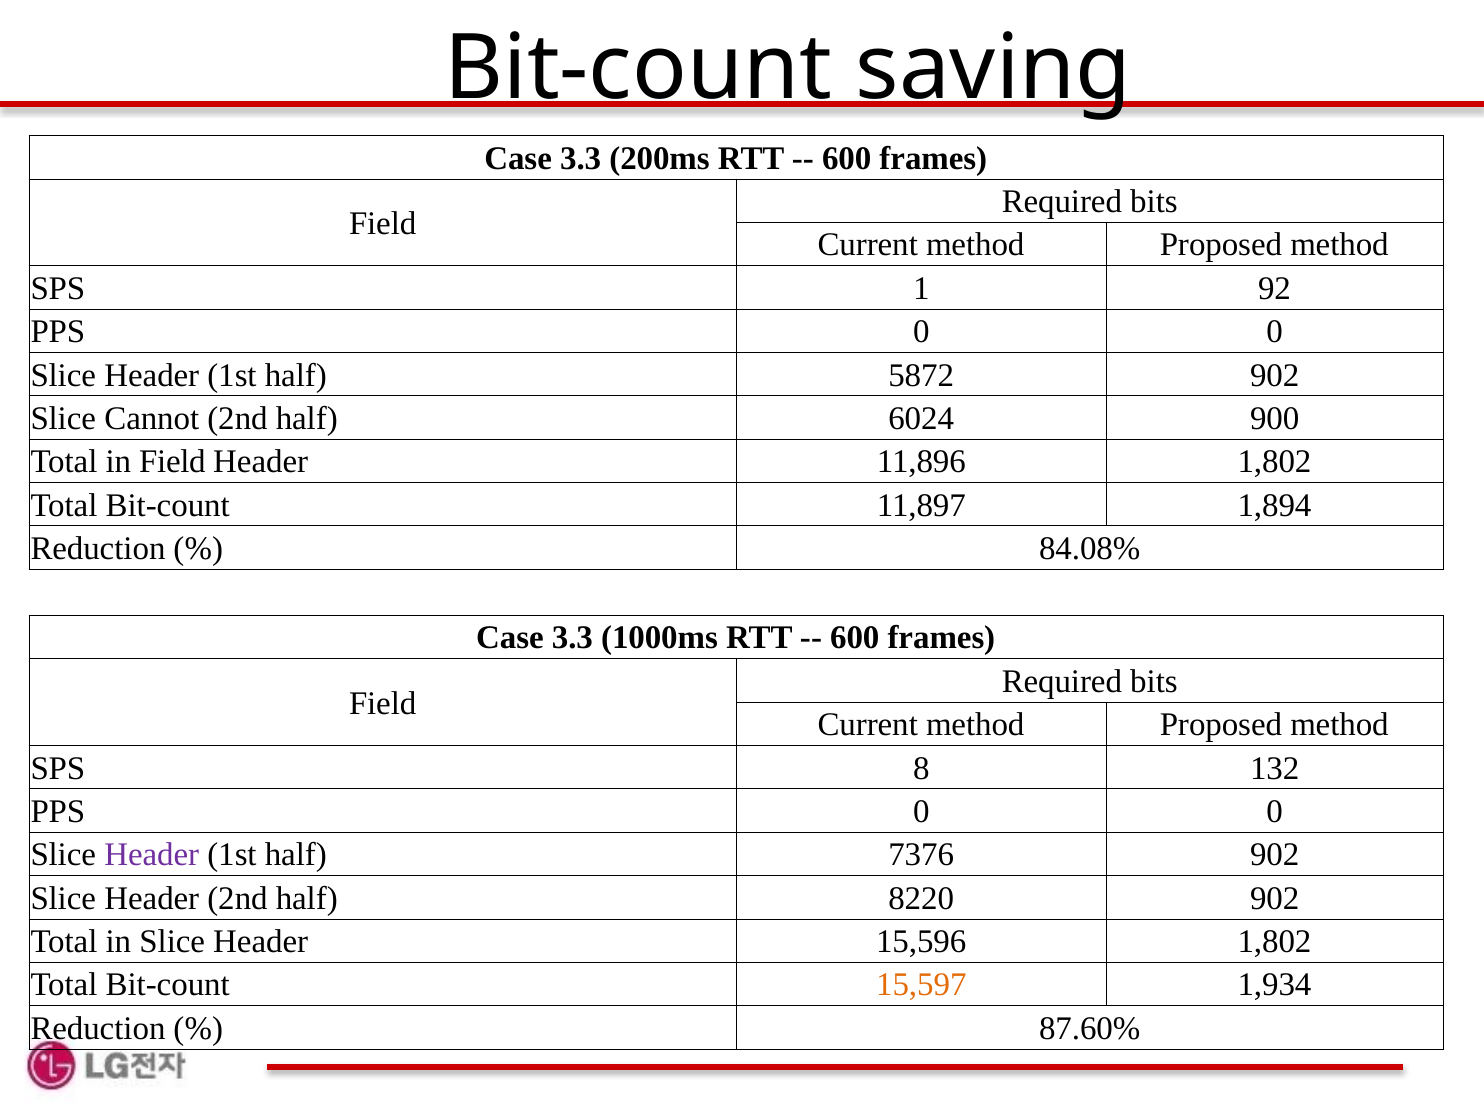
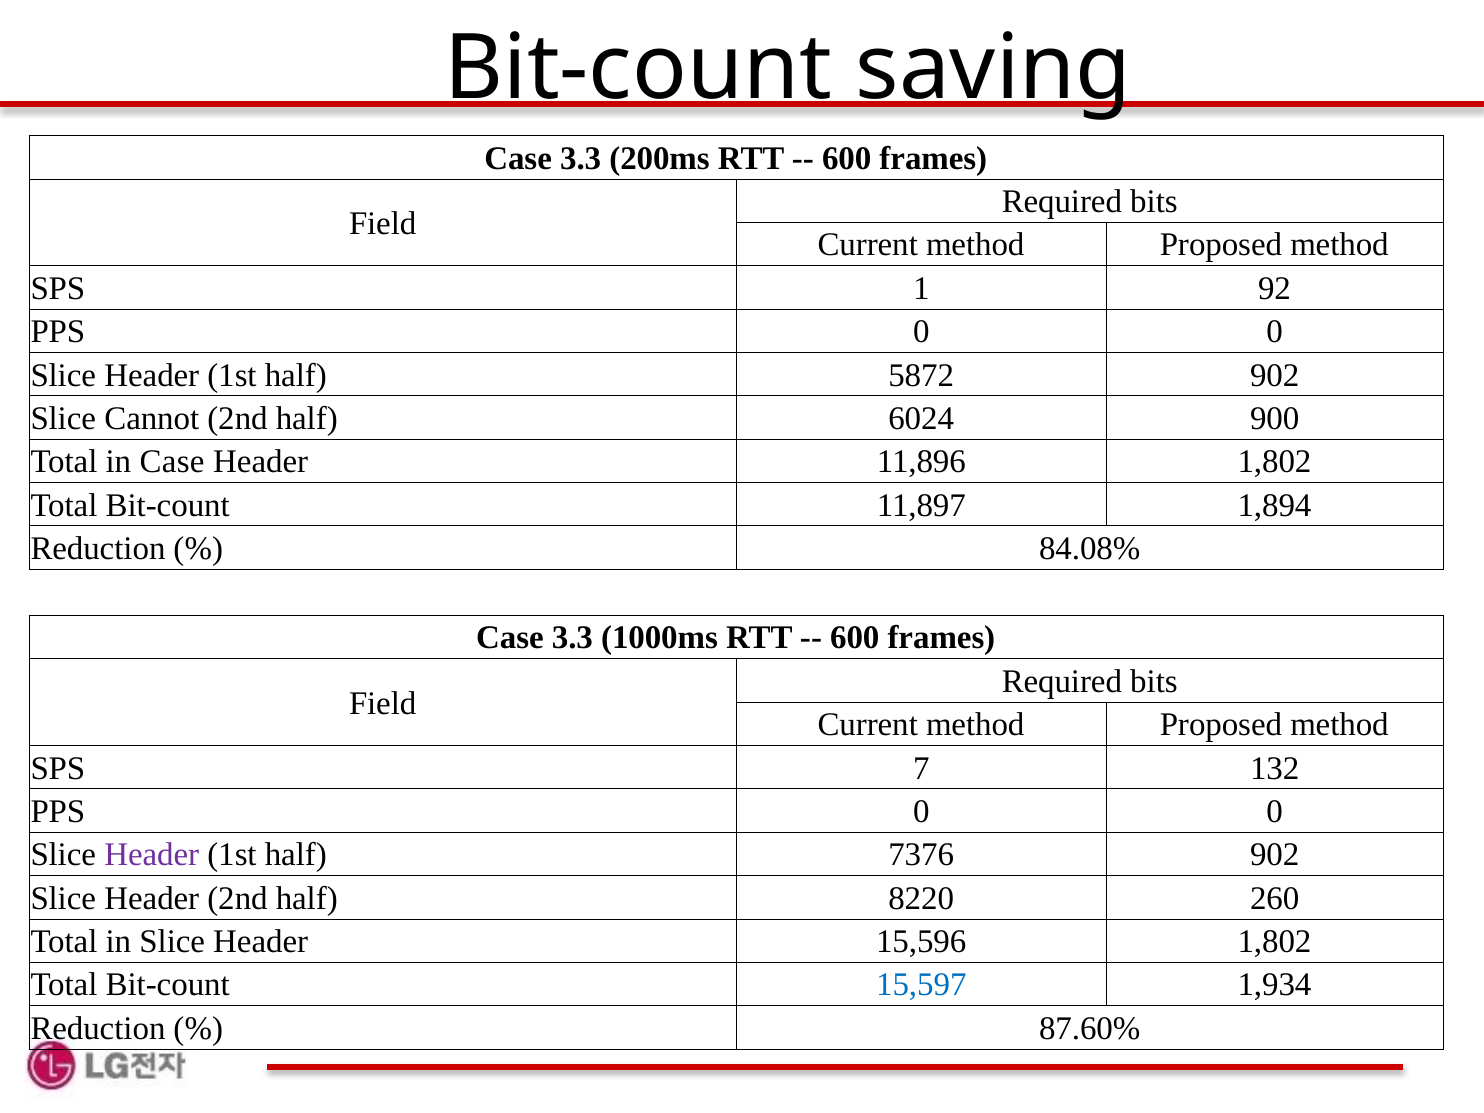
in Field: Field -> Case
8: 8 -> 7
8220 902: 902 -> 260
15,597 colour: orange -> blue
